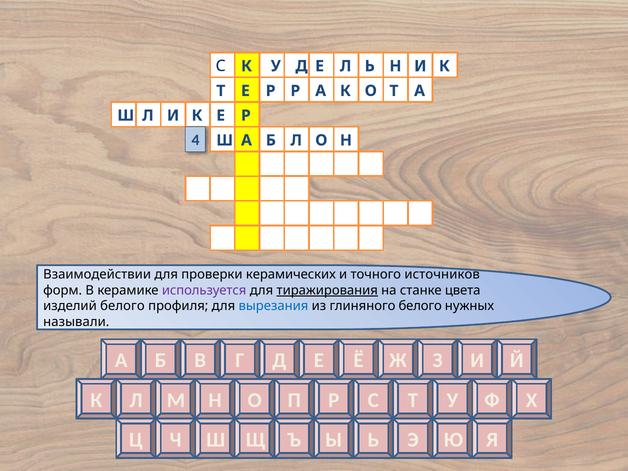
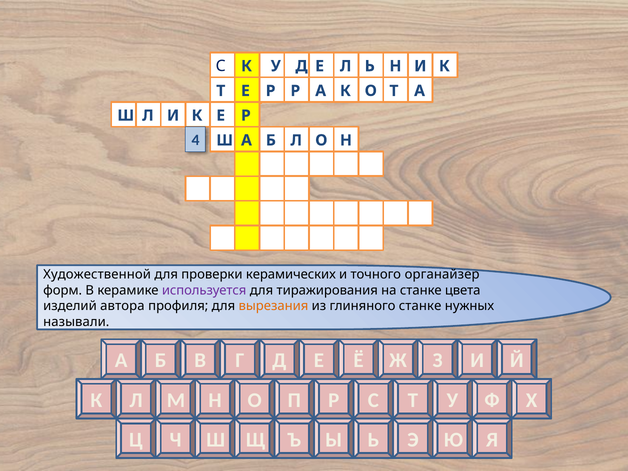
Взаимодействии: Взаимодействии -> Художественной
источников: источников -> органайзер
тиражирования underline: present -> none
изделий белого: белого -> автора
вырезания colour: blue -> orange
глиняного белого: белого -> станке
